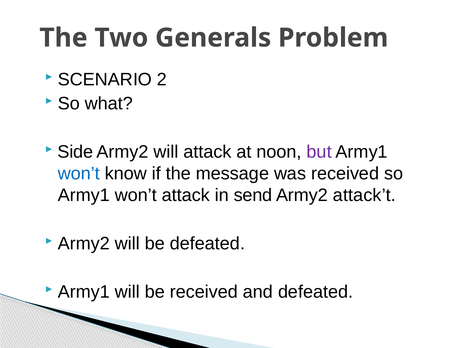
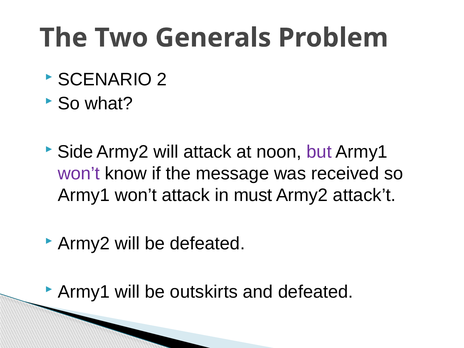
won’t at (79, 174) colour: blue -> purple
send: send -> must
be received: received -> outskirts
